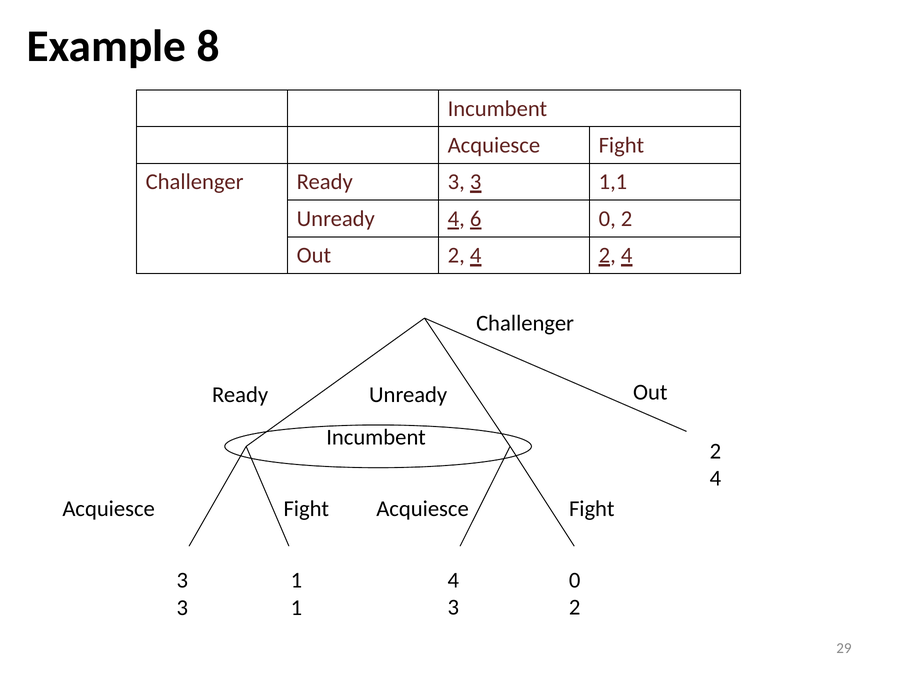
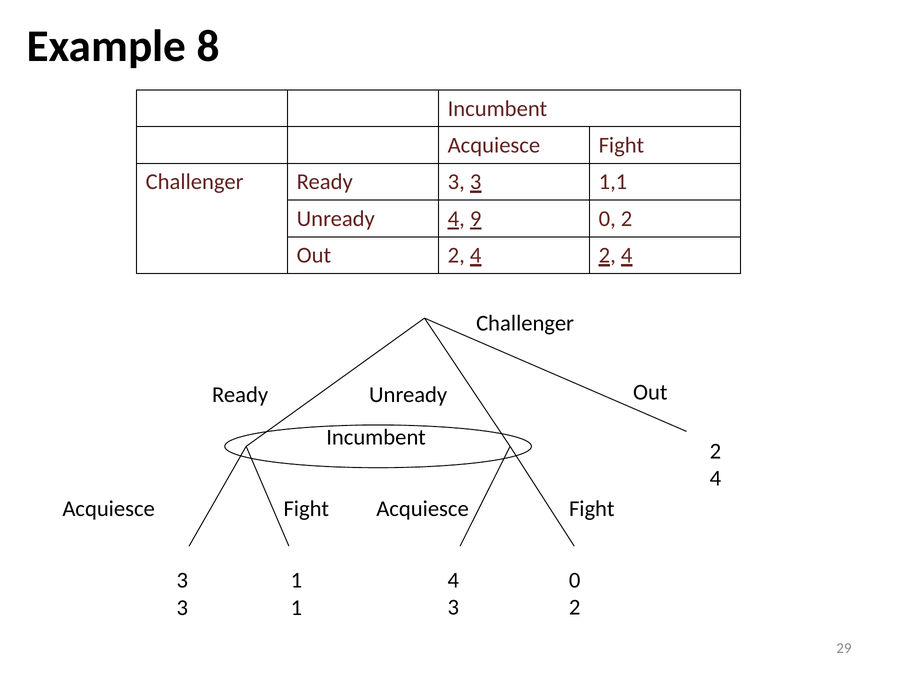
6: 6 -> 9
